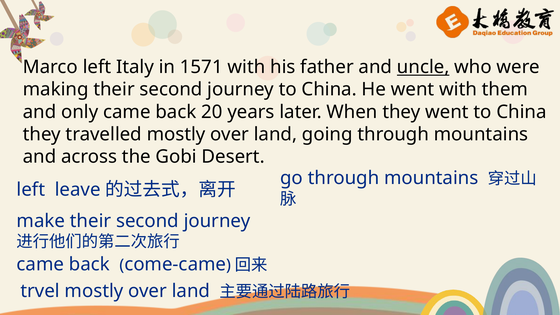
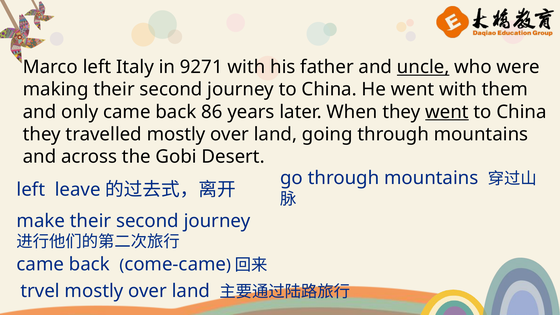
1571: 1571 -> 9271
20: 20 -> 86
went at (447, 112) underline: none -> present
